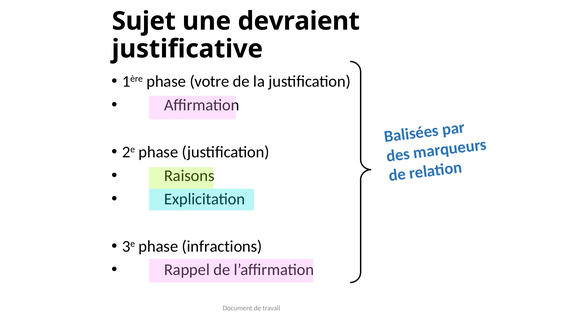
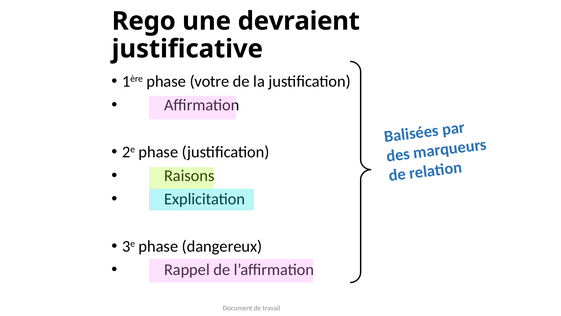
Sujet: Sujet -> Rego
infractions: infractions -> dangereux
